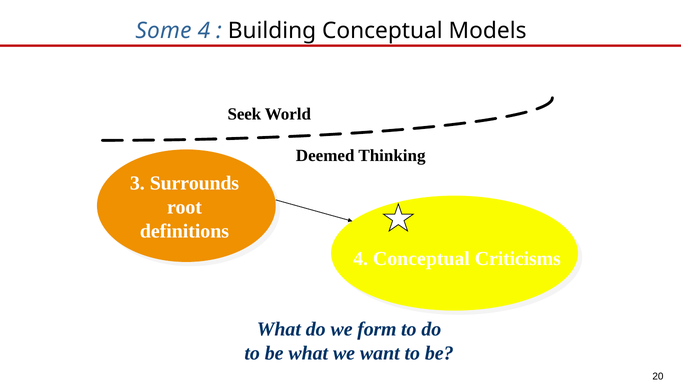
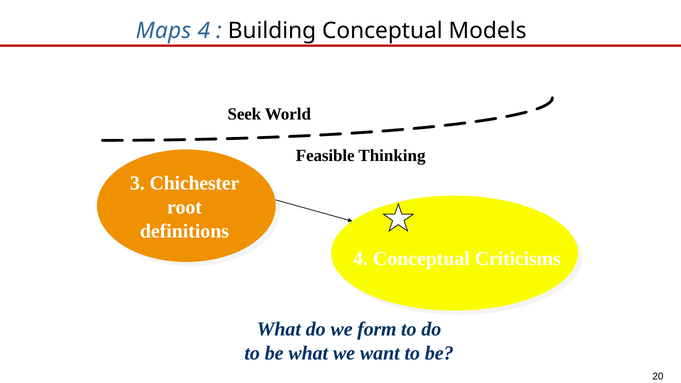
Some: Some -> Maps
Deemed: Deemed -> Feasible
Surrounds: Surrounds -> Chichester
